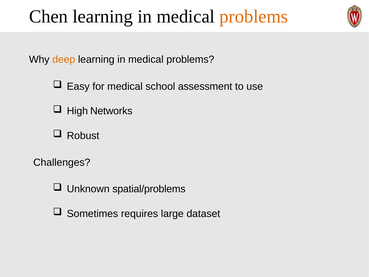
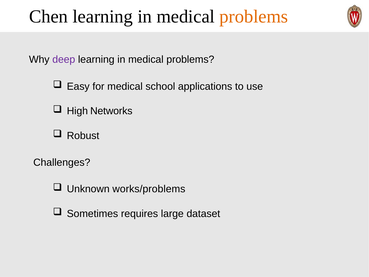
deep colour: orange -> purple
assessment: assessment -> applications
spatial/problems: spatial/problems -> works/problems
